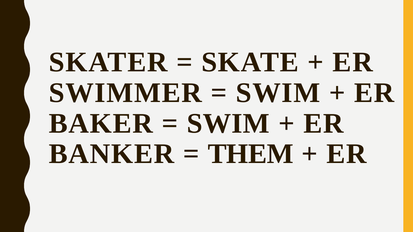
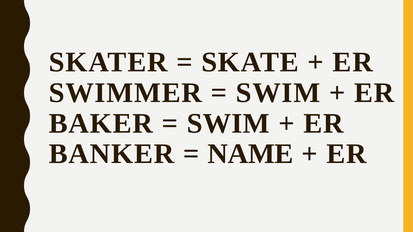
THEM: THEM -> NAME
